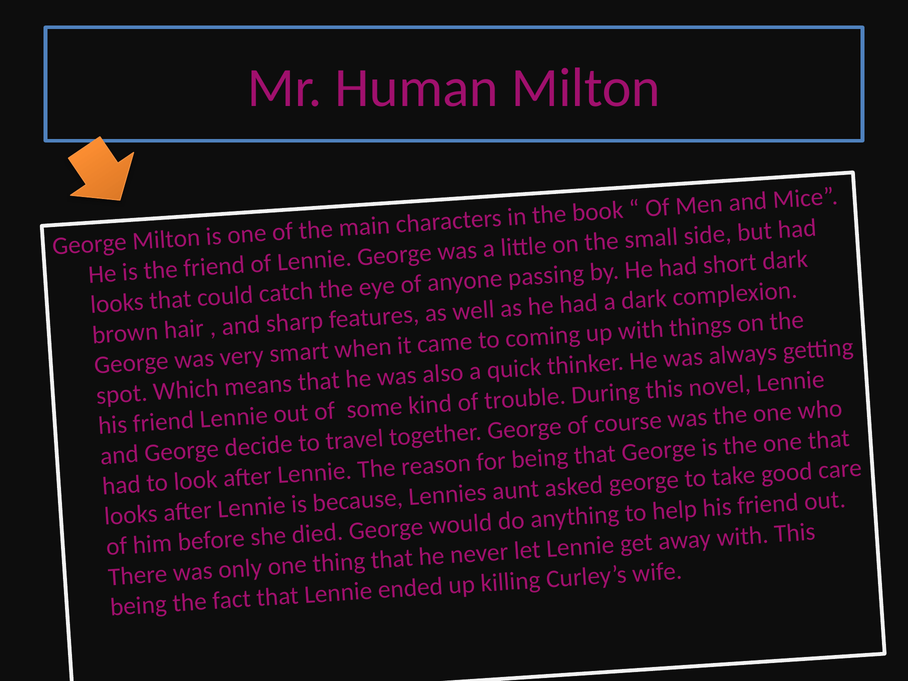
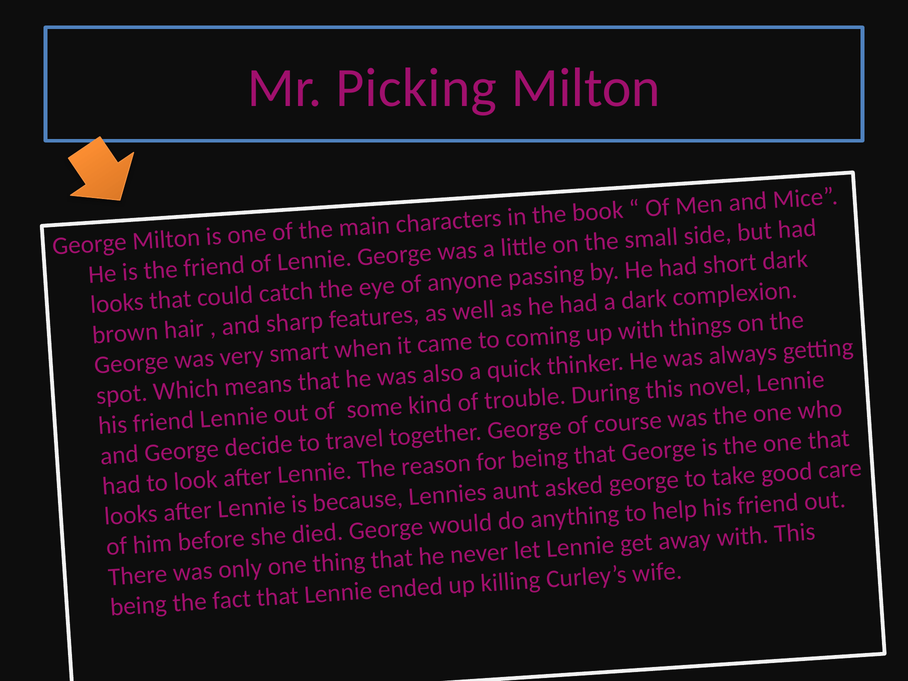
Human: Human -> Picking
